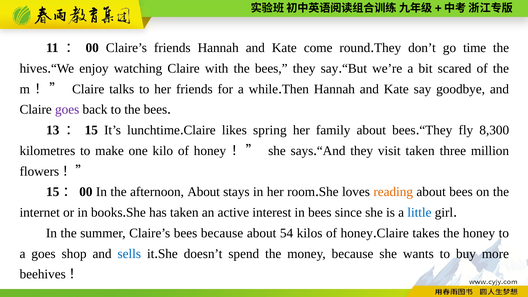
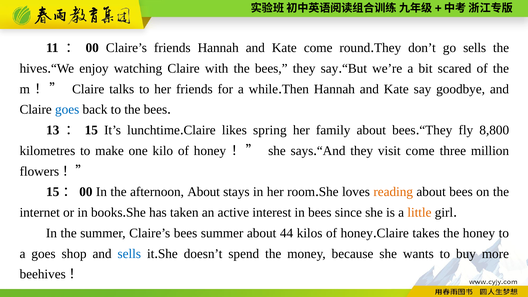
go time: time -> sells
goes at (67, 110) colour: purple -> blue
8,300: 8,300 -> 8,800
visit taken: taken -> come
little colour: blue -> orange
bees because: because -> summer
54: 54 -> 44
